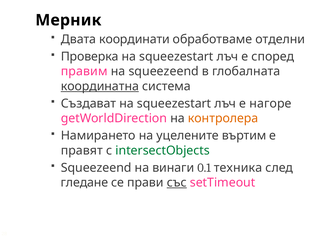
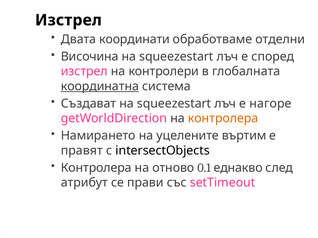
Мерник at (68, 20): Мерник -> Изстрел
Проверка: Проверка -> Височина
правим at (84, 72): правим -> изстрел
на squeezeend: squeezeend -> контролери
intersectObjects colour: green -> black
Squeezeend at (96, 168): Squeezeend -> Контролера
винаги: винаги -> отново
техника: техника -> еднакво
гледане: гледане -> атрибут
със underline: present -> none
